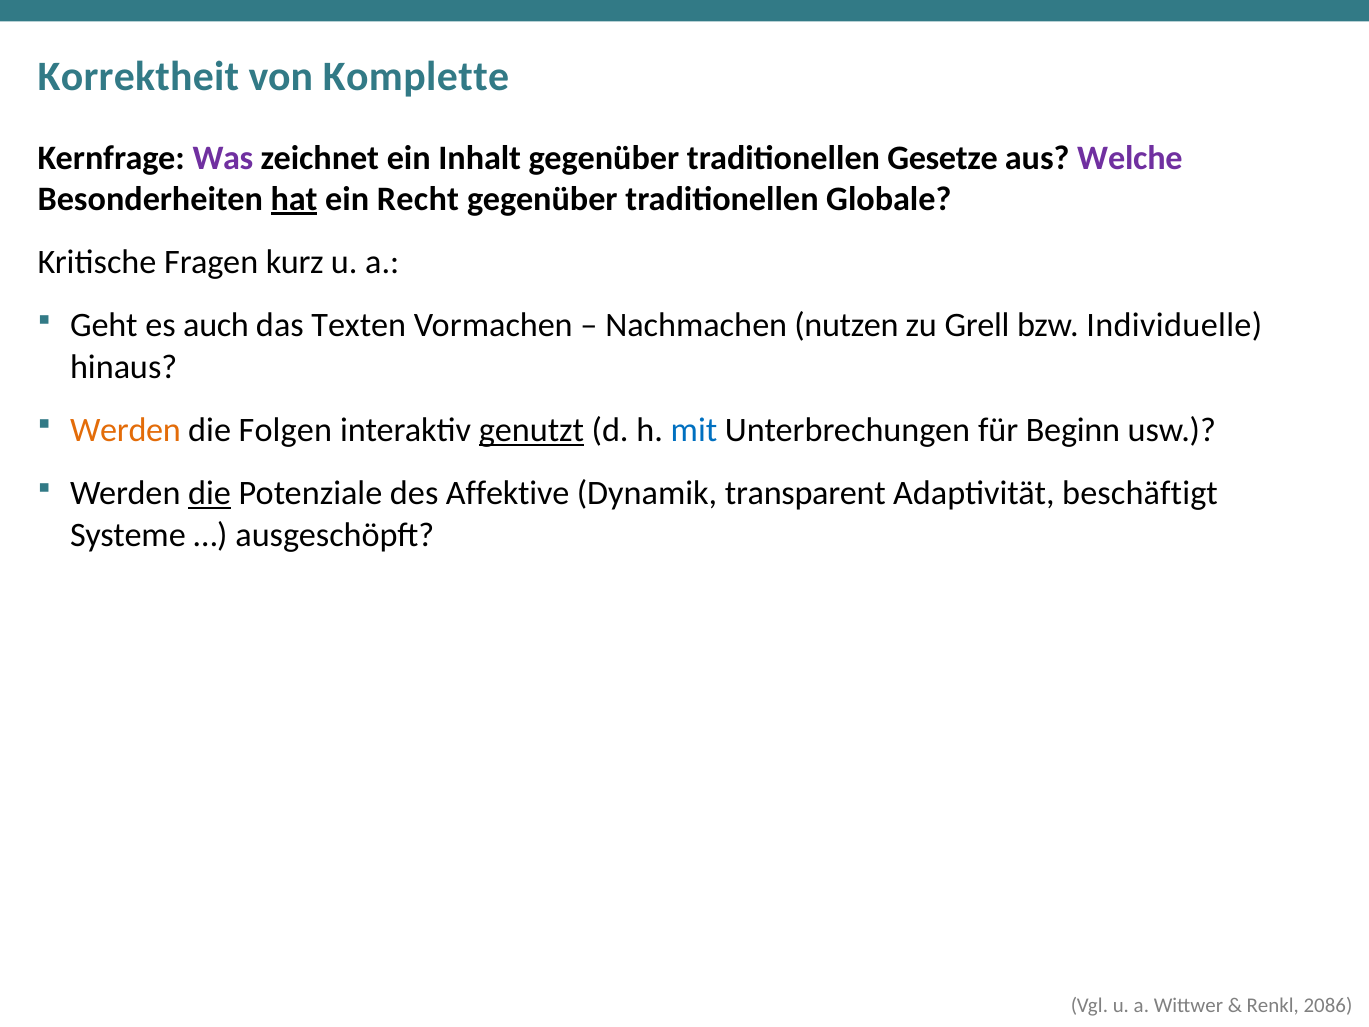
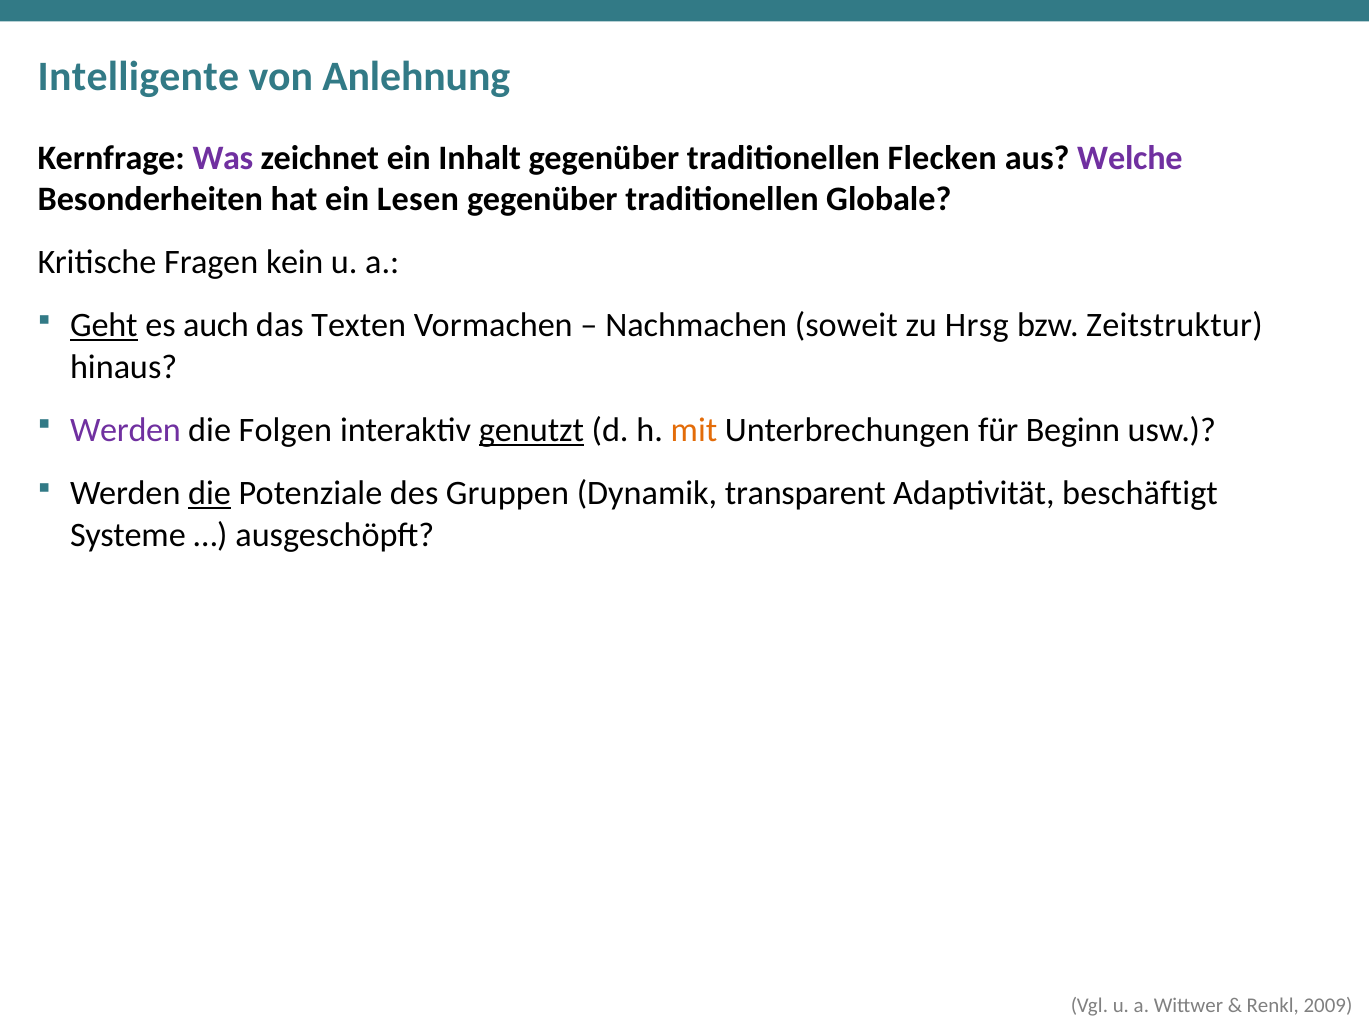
Korrektheit: Korrektheit -> Intelligente
Komplette: Komplette -> Anlehnung
Gesetze: Gesetze -> Flecken
hat underline: present -> none
Recht: Recht -> Lesen
kurz: kurz -> kein
Geht underline: none -> present
nutzen: nutzen -> soweit
Grell: Grell -> Hrsg
Individuelle: Individuelle -> Zeitstruktur
Werden at (125, 430) colour: orange -> purple
mit colour: blue -> orange
Affektive: Affektive -> Gruppen
2086: 2086 -> 2009
